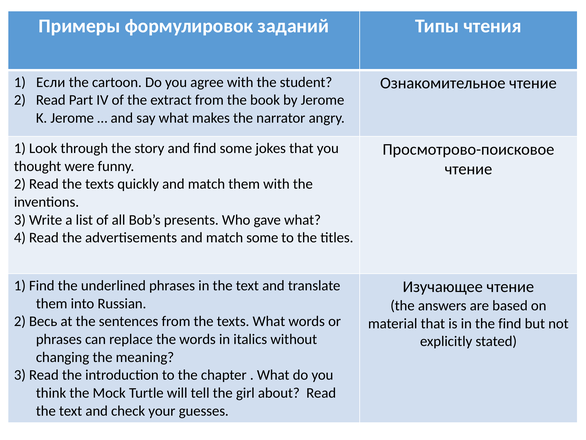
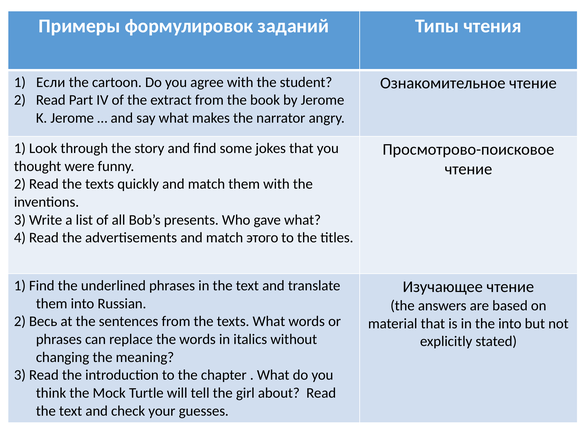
match some: some -> этого
the find: find -> into
